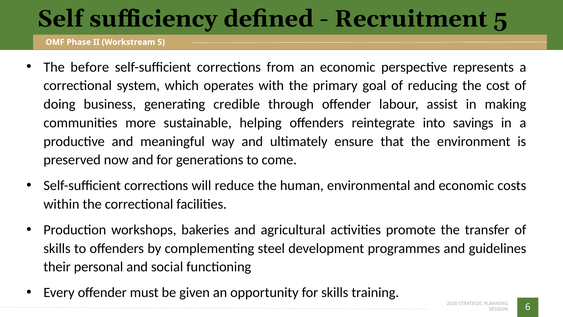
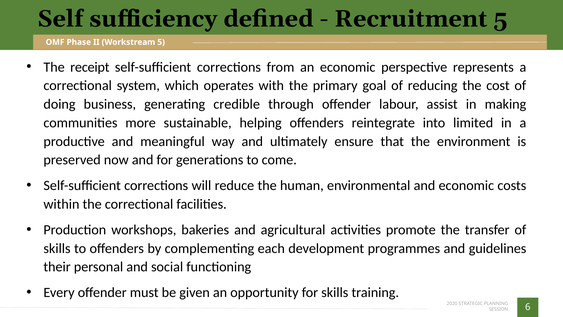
before: before -> receipt
savings: savings -> limited
steel: steel -> each
